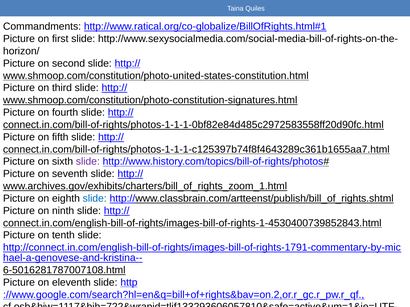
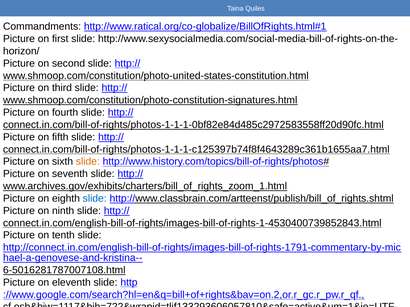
slide at (88, 162) colour: purple -> orange
